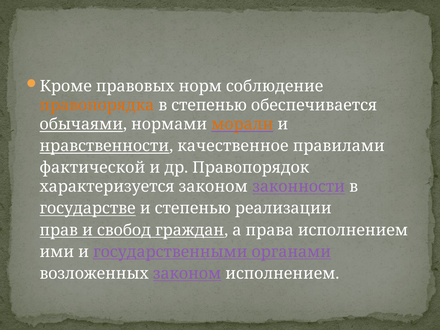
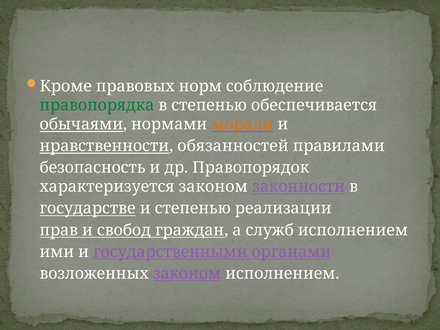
правопорядка colour: orange -> green
качественное: качественное -> обязанностей
фактической: фактической -> безопасность
права: права -> служб
